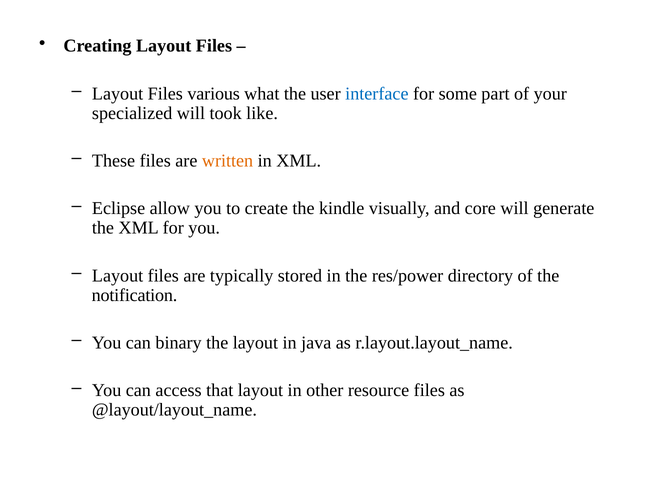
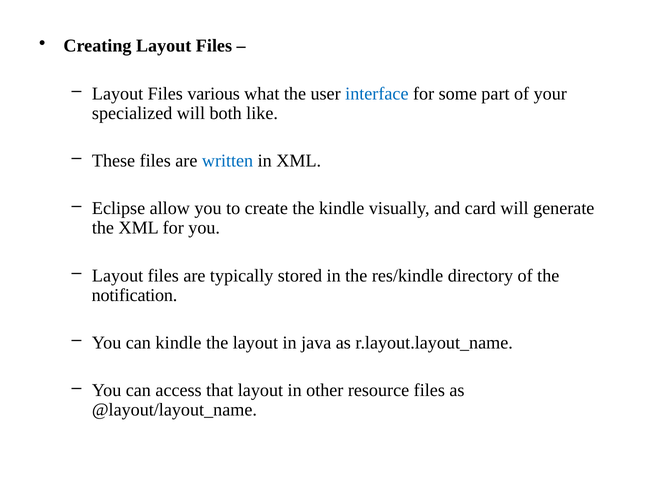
took: took -> both
written colour: orange -> blue
core: core -> card
res/power: res/power -> res/kindle
can binary: binary -> kindle
